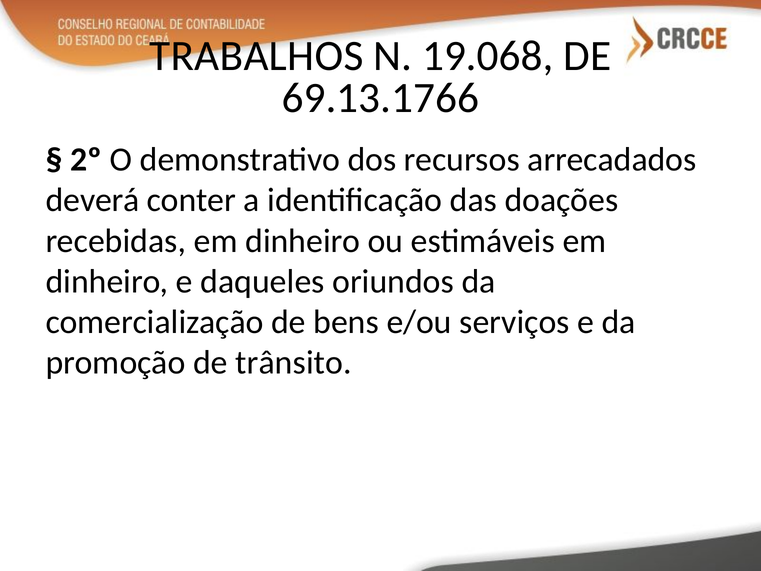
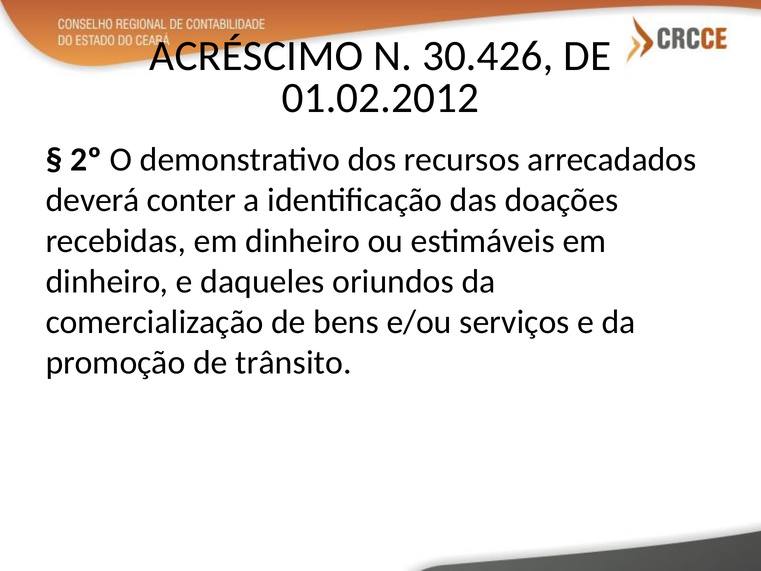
TRABALHOS: TRABALHOS -> ACRÉSCIMO
19.068: 19.068 -> 30.426
69.13.1766: 69.13.1766 -> 01.02.2012
